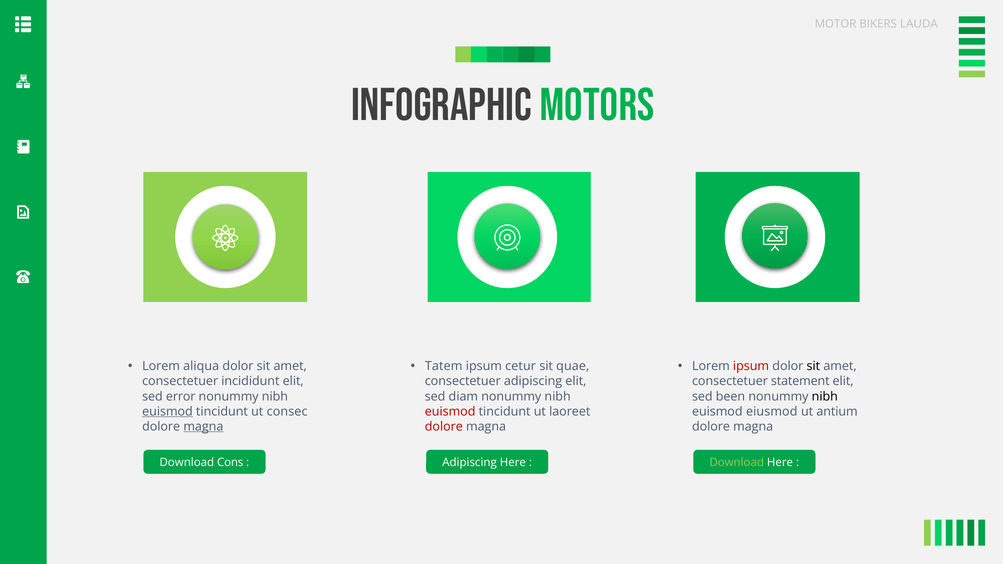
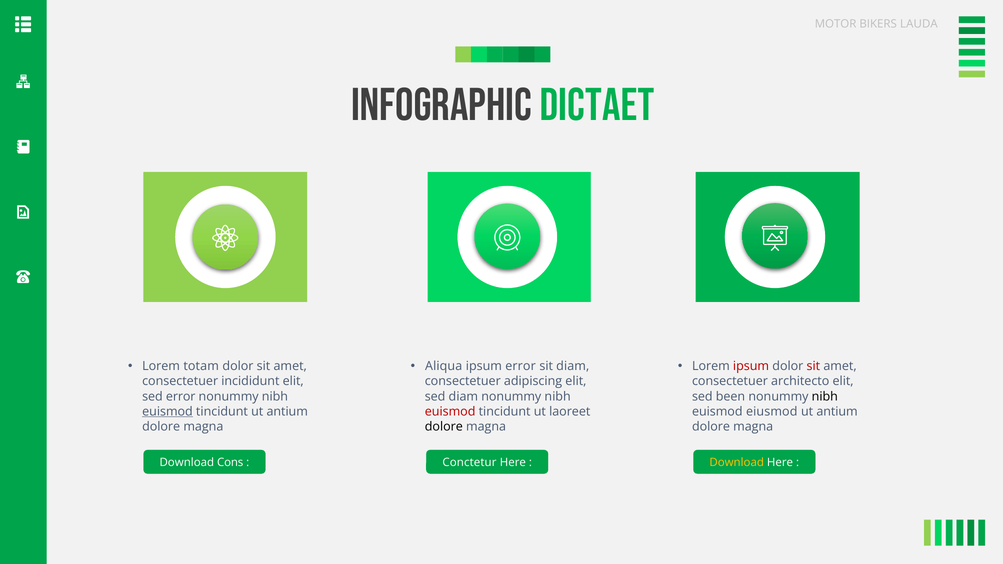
Motors: Motors -> Dictaet
aliqua: aliqua -> totam
Tatem: Tatem -> Aliqua
ipsum cetur: cetur -> error
sit quae: quae -> diam
sit at (813, 366) colour: black -> red
statement: statement -> architecto
tincidunt ut consec: consec -> antium
magna at (203, 427) underline: present -> none
dolore at (444, 427) colour: red -> black
Adipiscing at (470, 463): Adipiscing -> Conctetur
Download at (737, 463) colour: light green -> yellow
